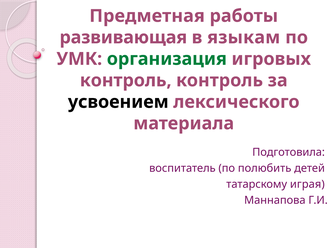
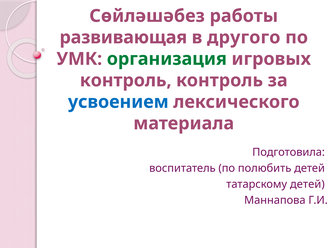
Предметная: Предметная -> Сөйләшәбез
языкам: языкам -> другого
усвоением colour: black -> blue
татарскому играя: играя -> детей
